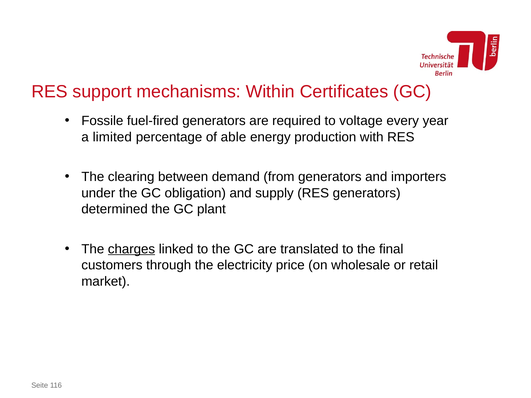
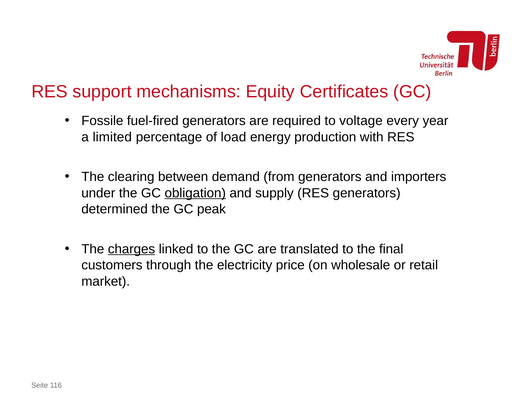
Within: Within -> Equity
able: able -> load
obligation underline: none -> present
plant: plant -> peak
